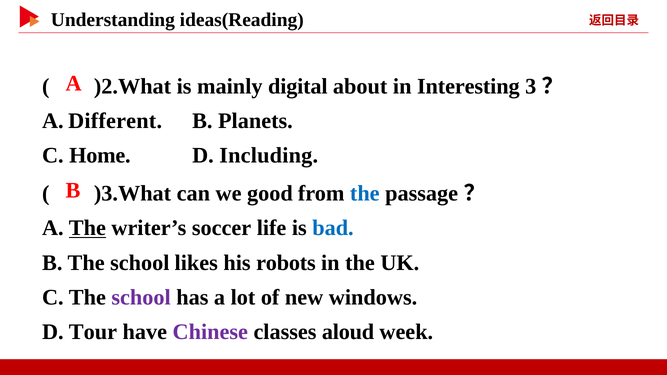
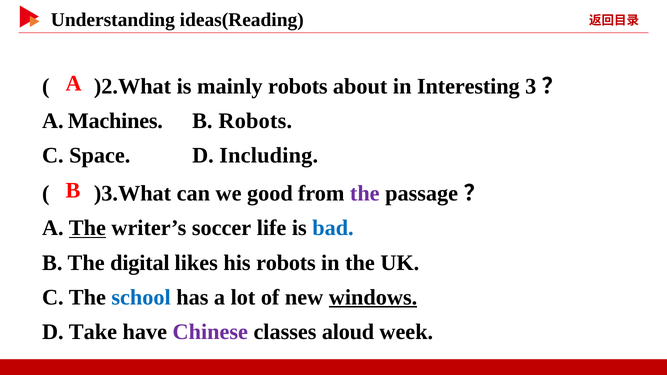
mainly digital: digital -> robots
Different: Different -> Machines
B Planets: Planets -> Robots
Home: Home -> Space
the at (365, 193) colour: blue -> purple
B The school: school -> digital
school at (141, 297) colour: purple -> blue
windows underline: none -> present
Tour: Tour -> Take
